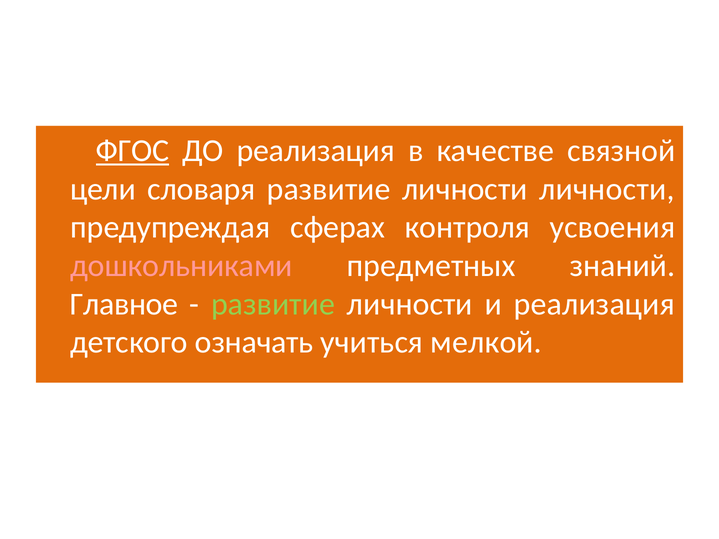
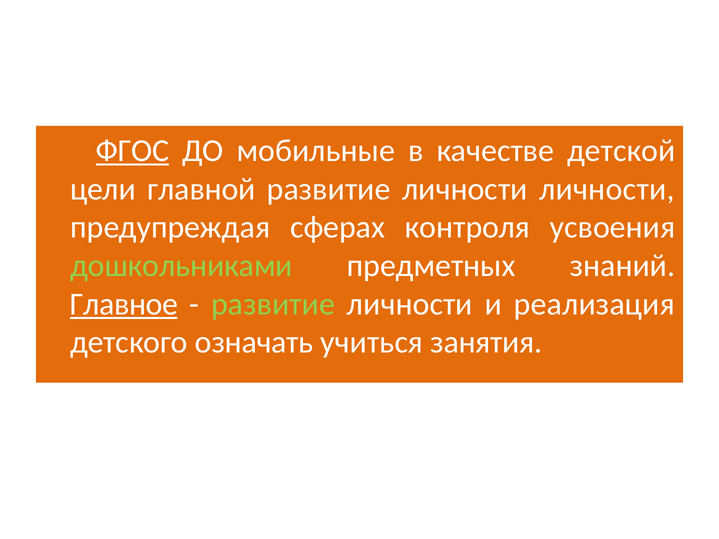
ДО реализация: реализация -> мобильные
связной: связной -> детской
словаря: словаря -> главной
дошкольниками colour: pink -> light green
Главное underline: none -> present
мелкой: мелкой -> занятия
